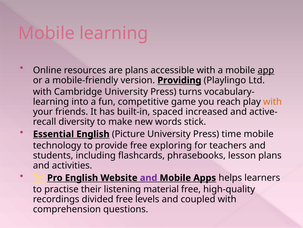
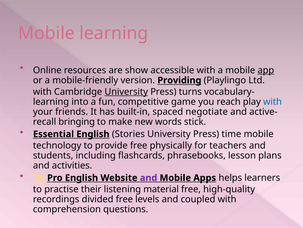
are plans: plans -> show
University at (126, 91) underline: none -> present
with at (273, 101) colour: orange -> blue
increased: increased -> negotiate
diversity: diversity -> bringing
Picture: Picture -> Stories
exploring: exploring -> physically
